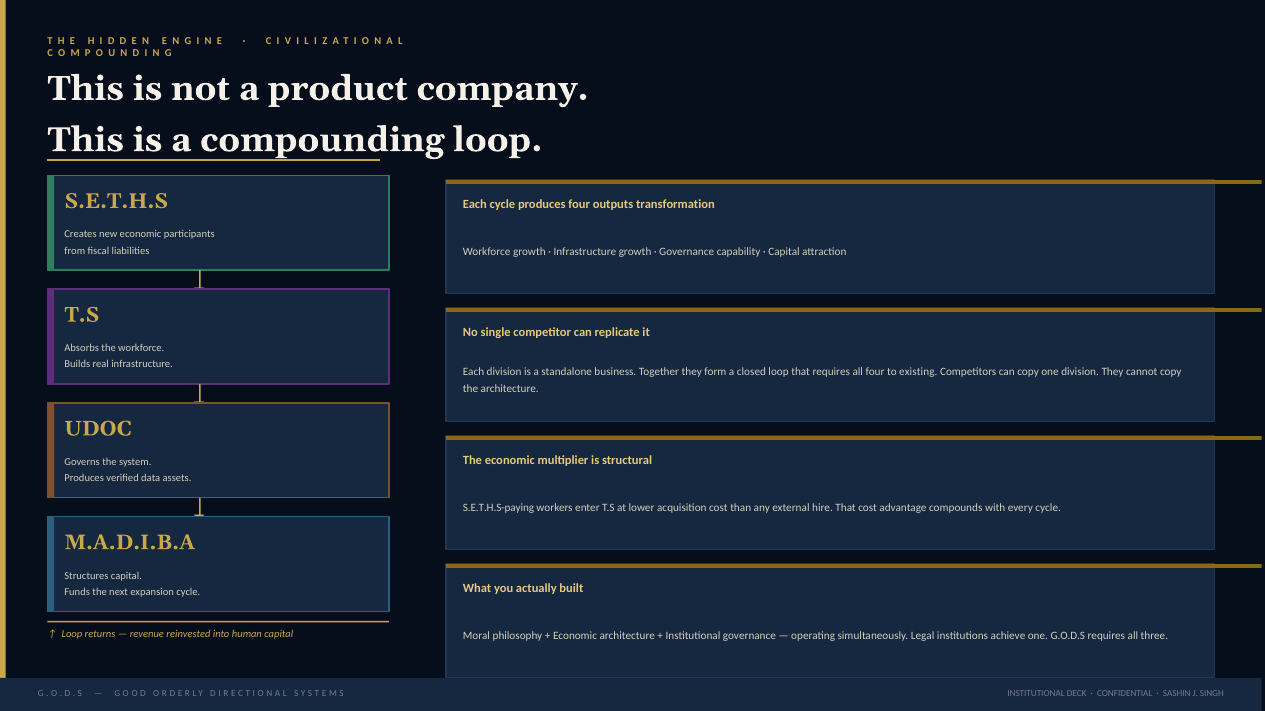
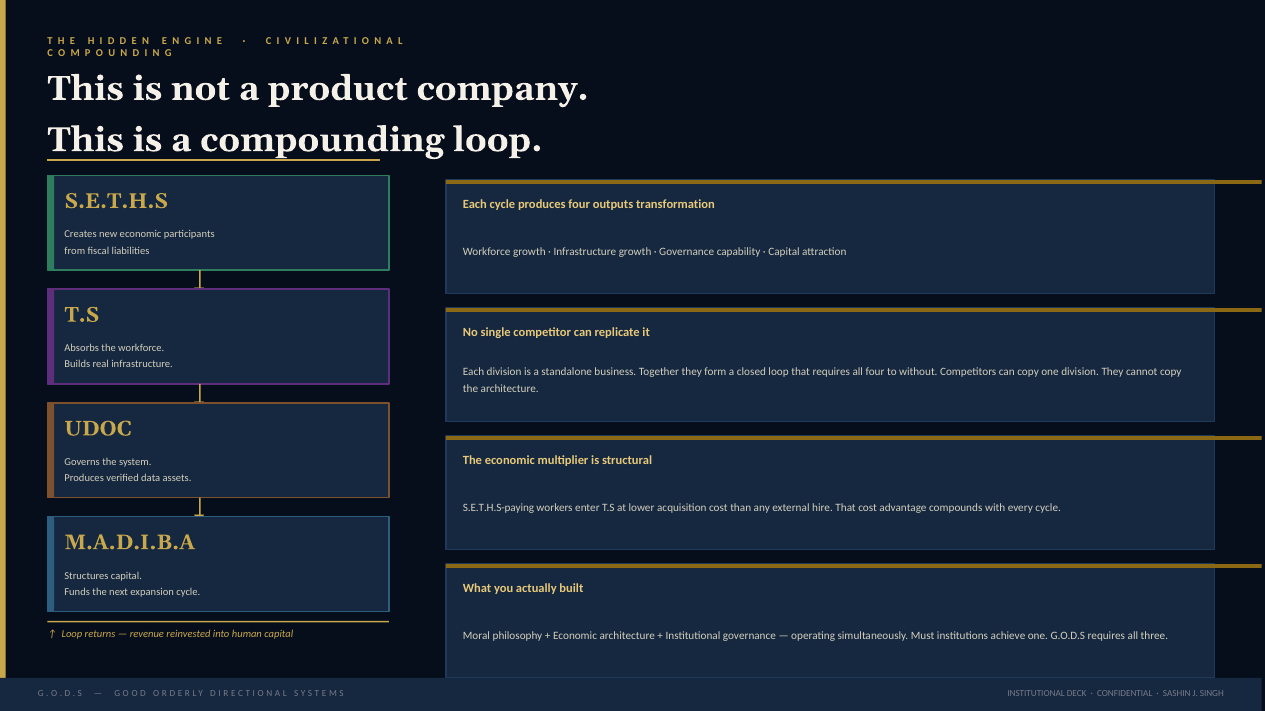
existing: existing -> without
Legal: Legal -> Must
